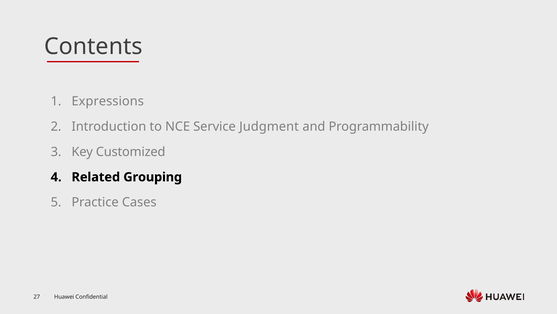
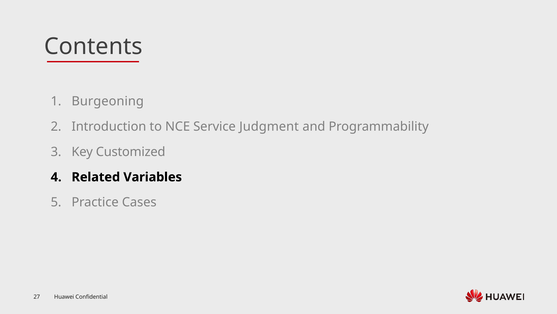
Expressions: Expressions -> Burgeoning
Grouping: Grouping -> Variables
